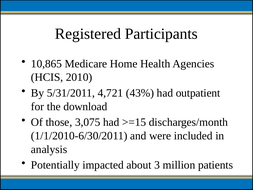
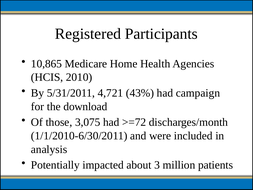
outpatient: outpatient -> campaign
>=15: >=15 -> >=72
